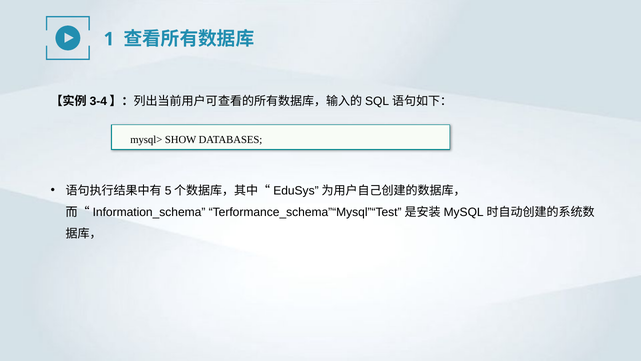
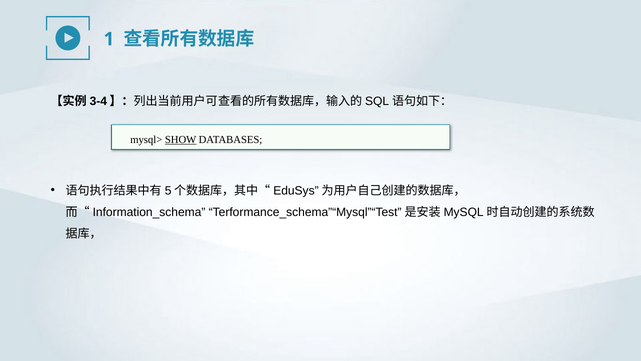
SHOW underline: none -> present
